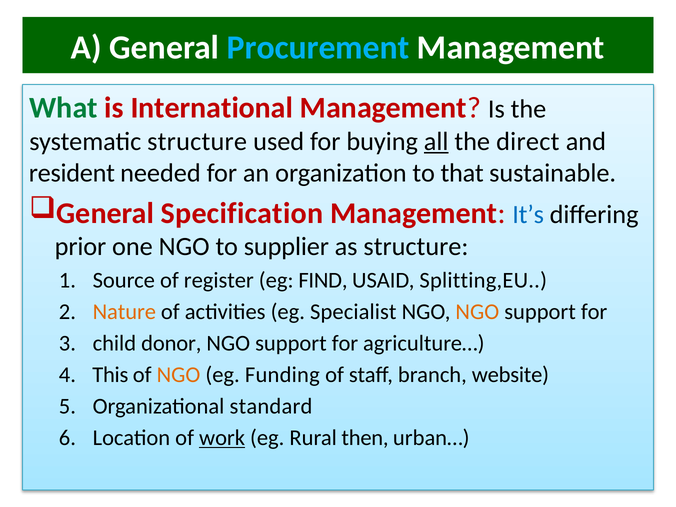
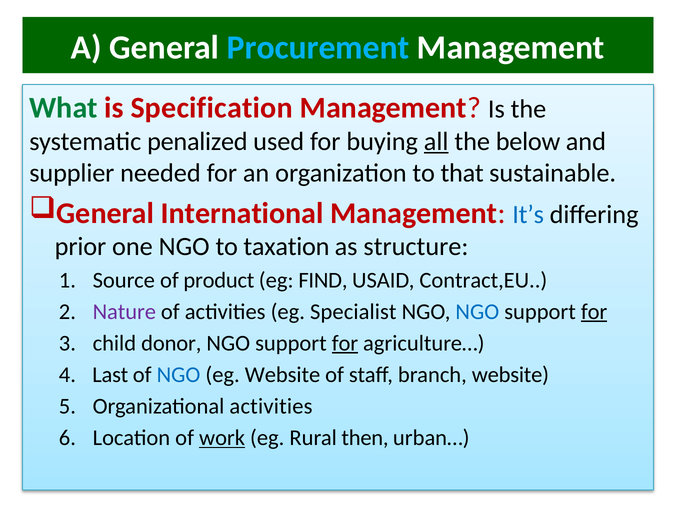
International: International -> Specification
systematic structure: structure -> penalized
direct: direct -> below
resident: resident -> supplier
Specification: Specification -> International
supplier: supplier -> taxation
register: register -> product
Splitting,EU: Splitting,EU -> Contract,EU
Nature colour: orange -> purple
NGO at (477, 312) colour: orange -> blue
for at (594, 312) underline: none -> present
for at (345, 343) underline: none -> present
This: This -> Last
NGO at (179, 375) colour: orange -> blue
eg Funding: Funding -> Website
Organizational standard: standard -> activities
